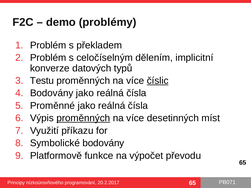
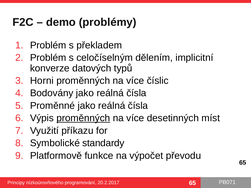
Testu: Testu -> Horni
číslic underline: present -> none
Symbolické bodovány: bodovány -> standardy
